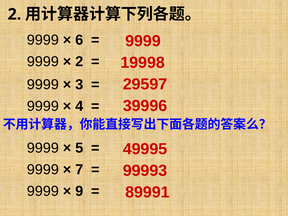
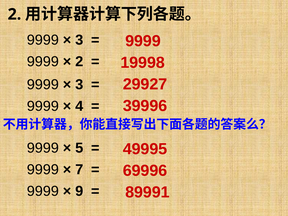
6 at (79, 40): 6 -> 3
29597: 29597 -> 29927
99993: 99993 -> 69996
